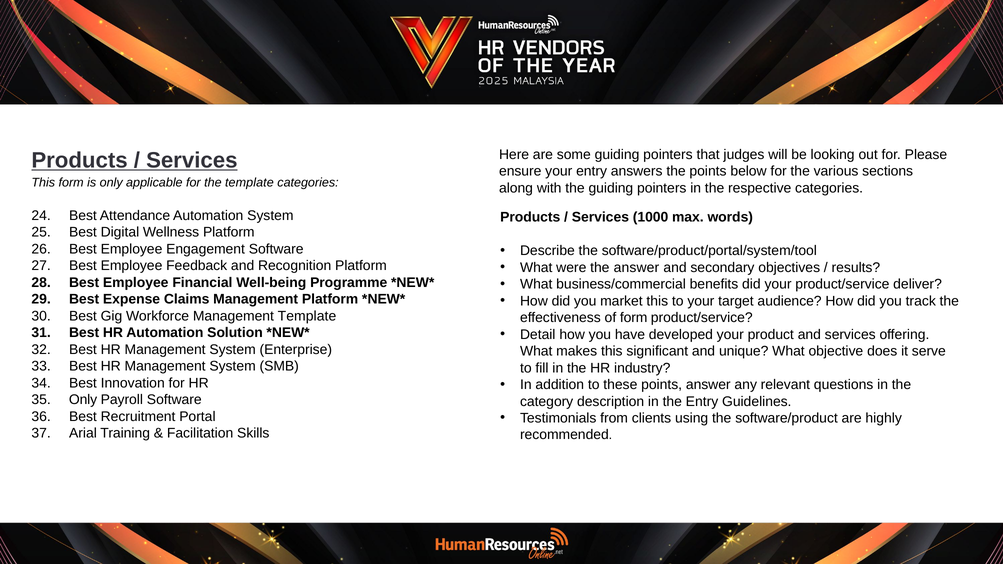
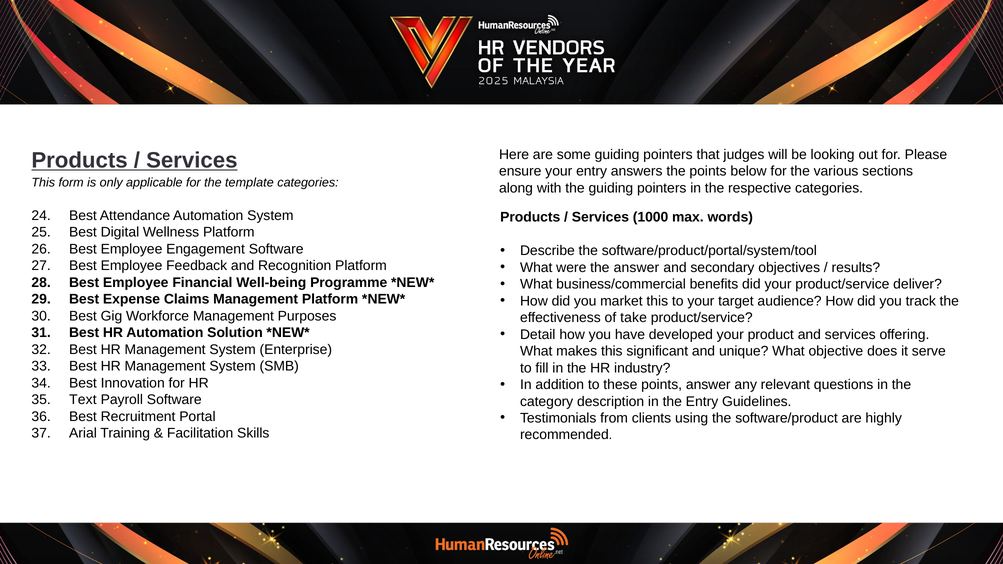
Management Template: Template -> Purposes
of form: form -> take
Only at (83, 400): Only -> Text
